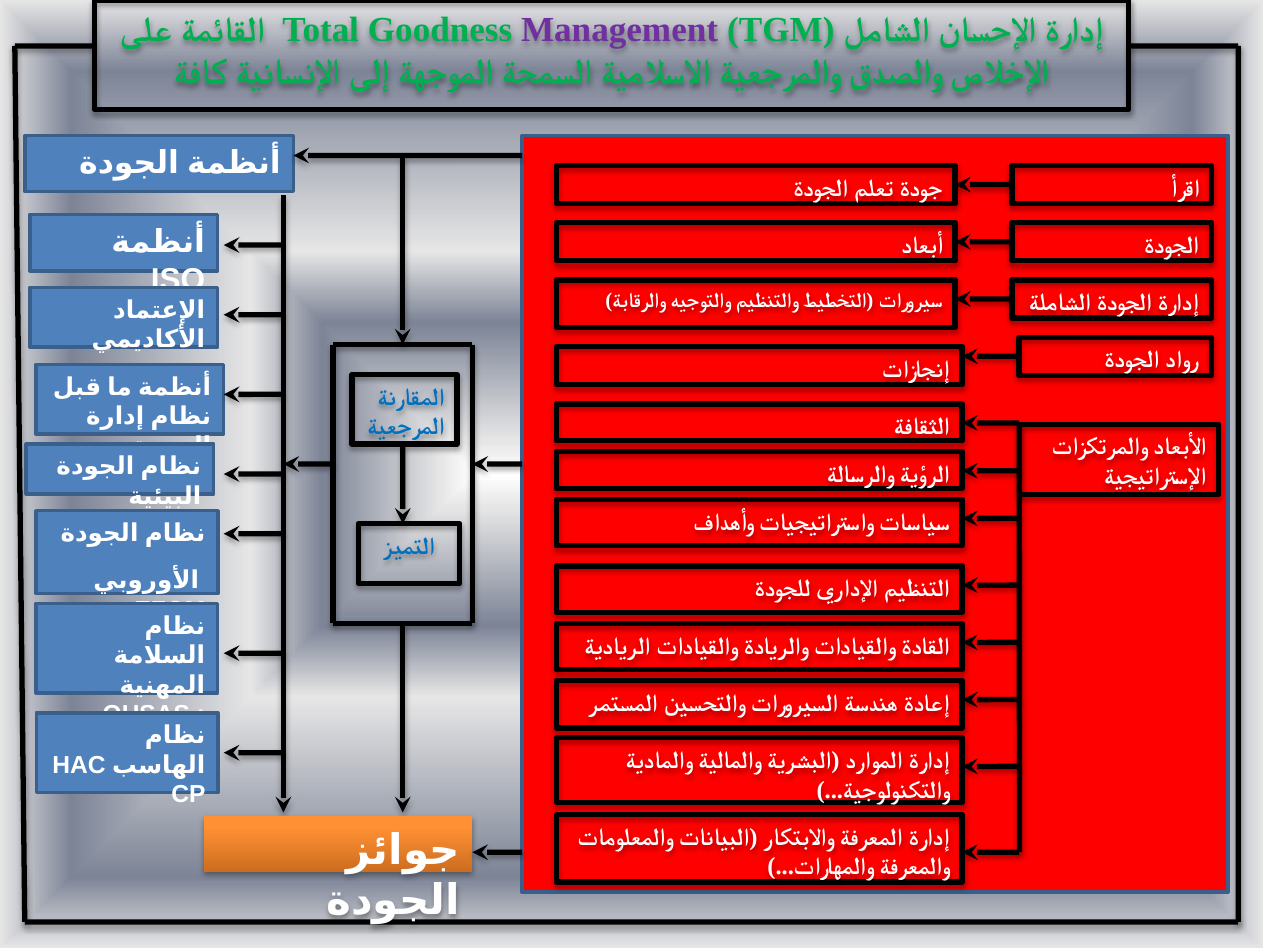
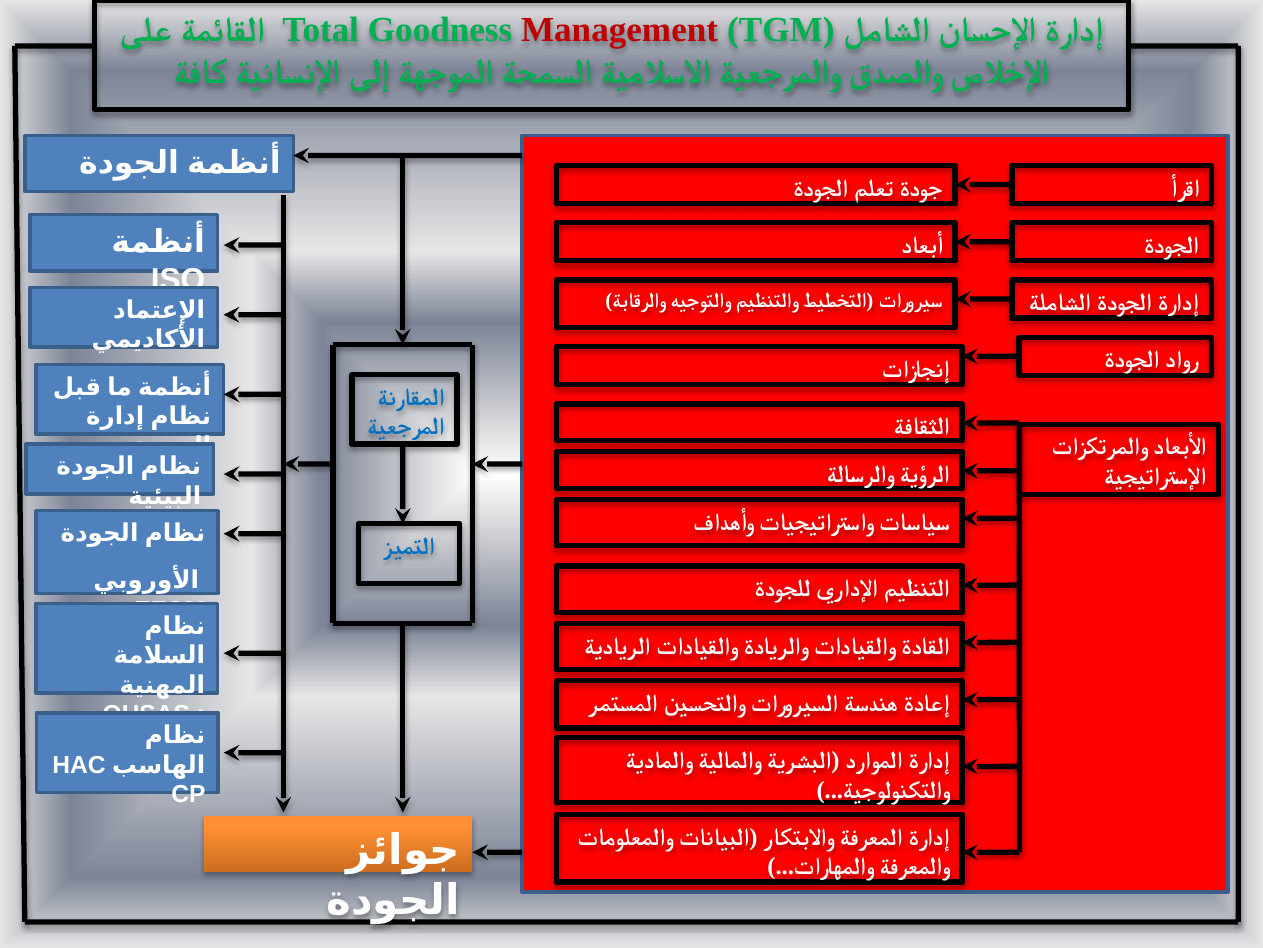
Management colour: purple -> red
